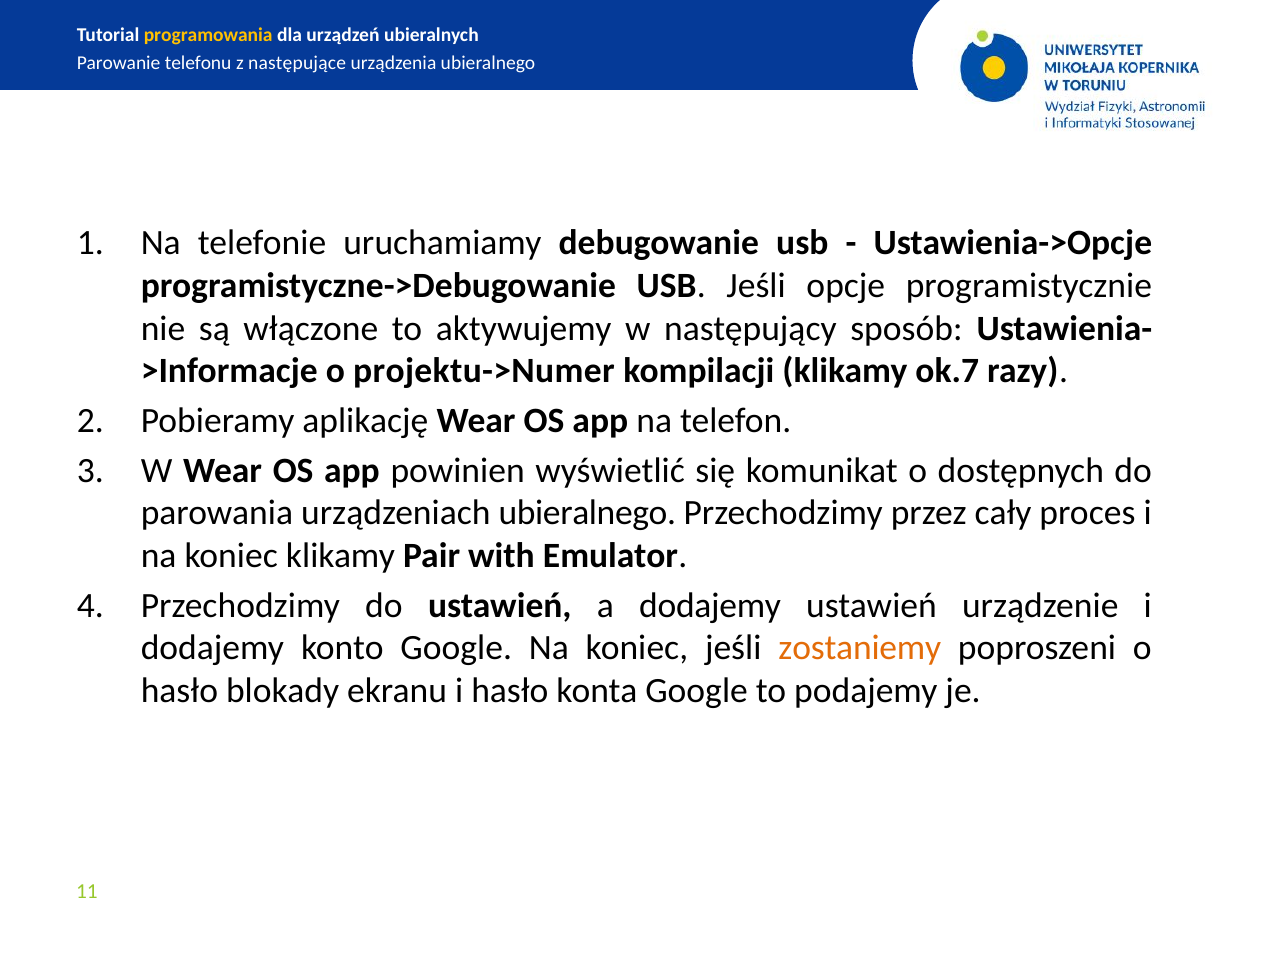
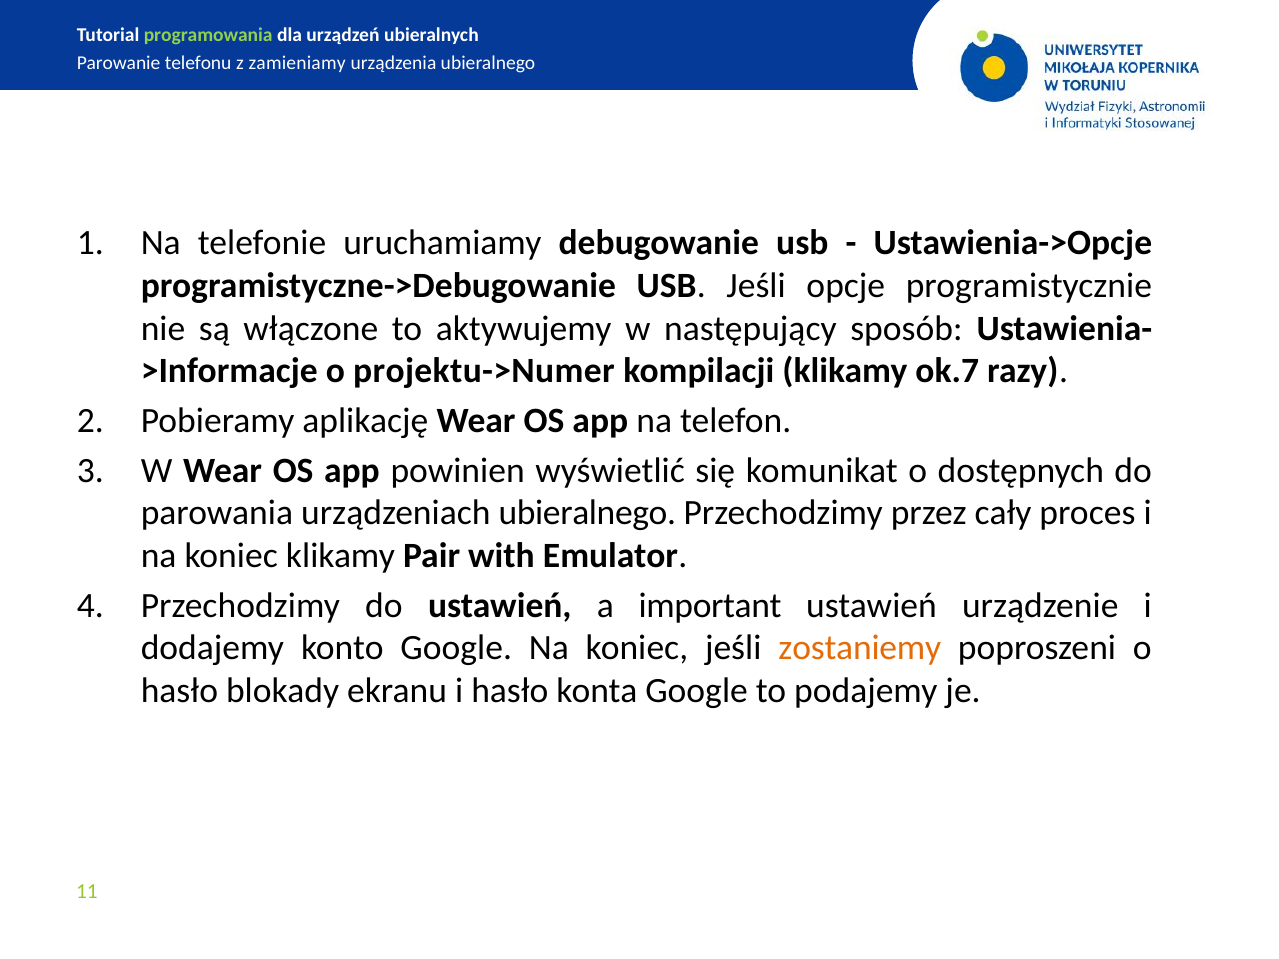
programowania colour: yellow -> light green
następujące: następujące -> zamieniamy
a dodajemy: dodajemy -> important
